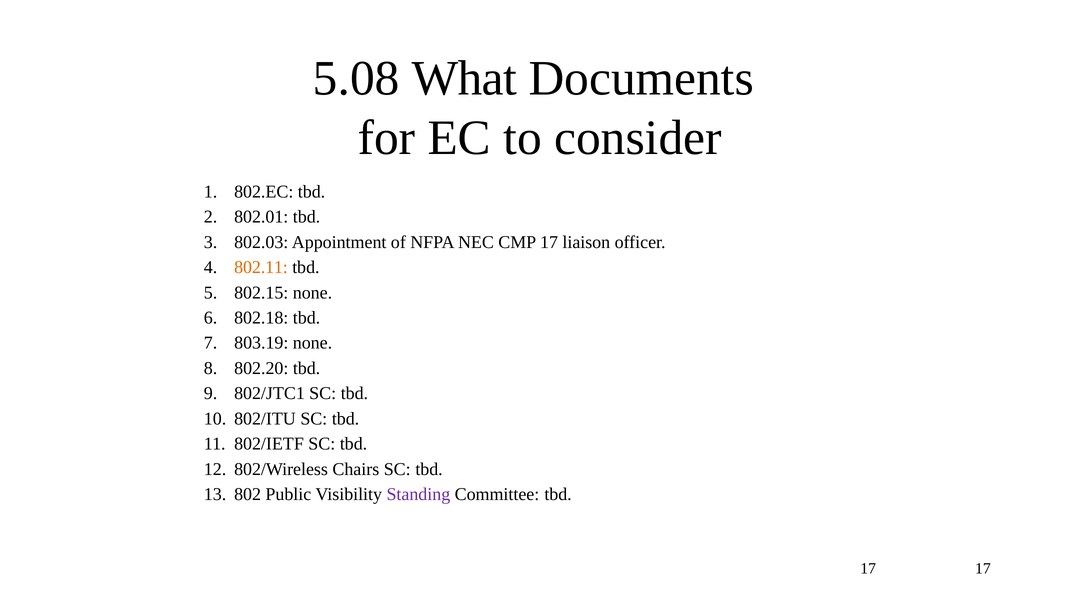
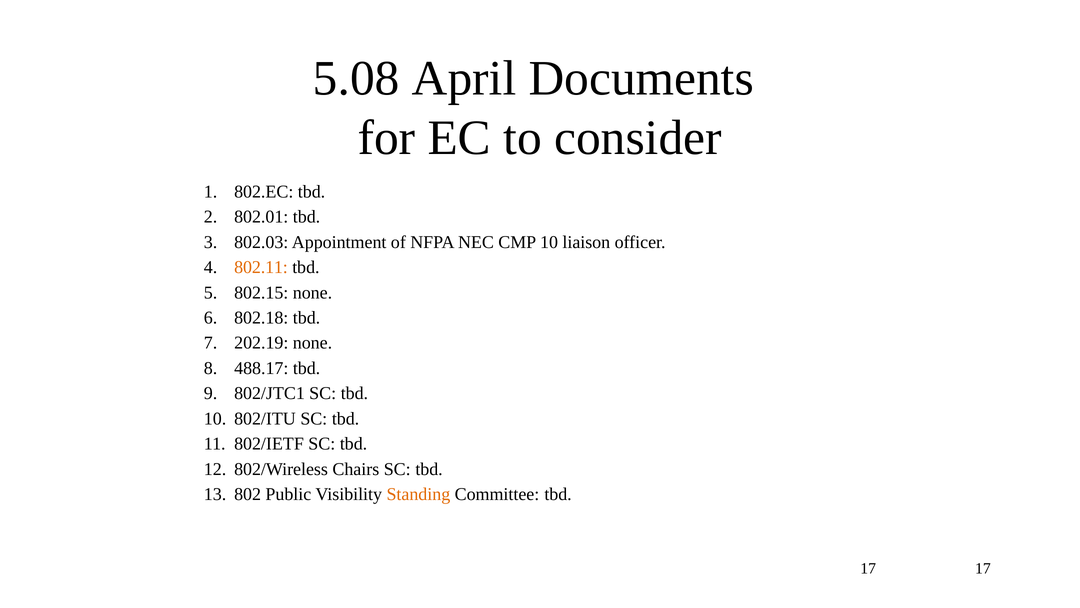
What: What -> April
CMP 17: 17 -> 10
803.19: 803.19 -> 202.19
802.20: 802.20 -> 488.17
Standing colour: purple -> orange
